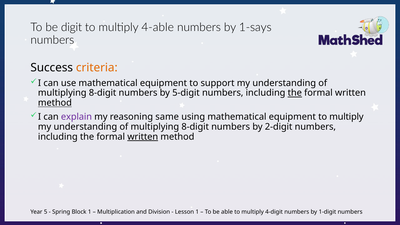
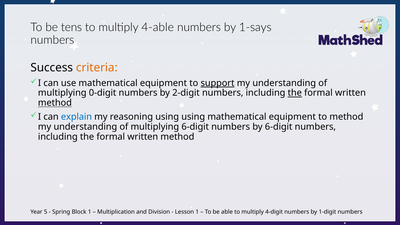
digit: digit -> tens
support underline: none -> present
8-digit at (103, 93): 8-digit -> 0-digit
5-digit: 5-digit -> 2-digit
explain colour: purple -> blue
reasoning same: same -> using
equipment to multiply: multiply -> method
8-digit at (195, 127): 8-digit -> 6-digit
by 2-digit: 2-digit -> 6-digit
written at (143, 137) underline: present -> none
